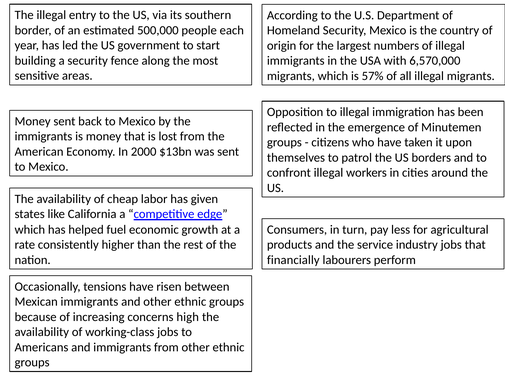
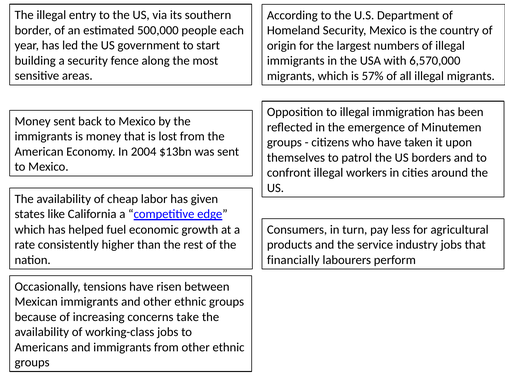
2000: 2000 -> 2004
high: high -> take
